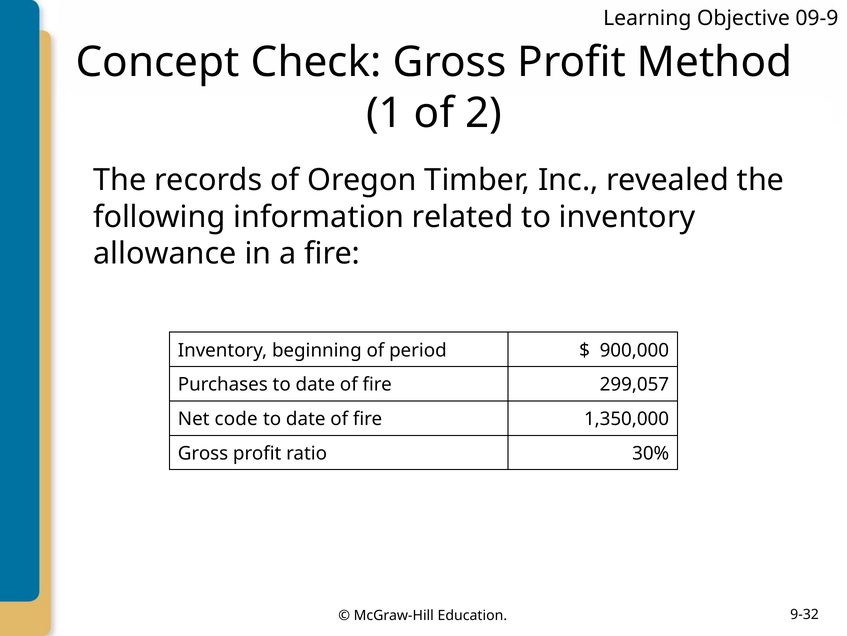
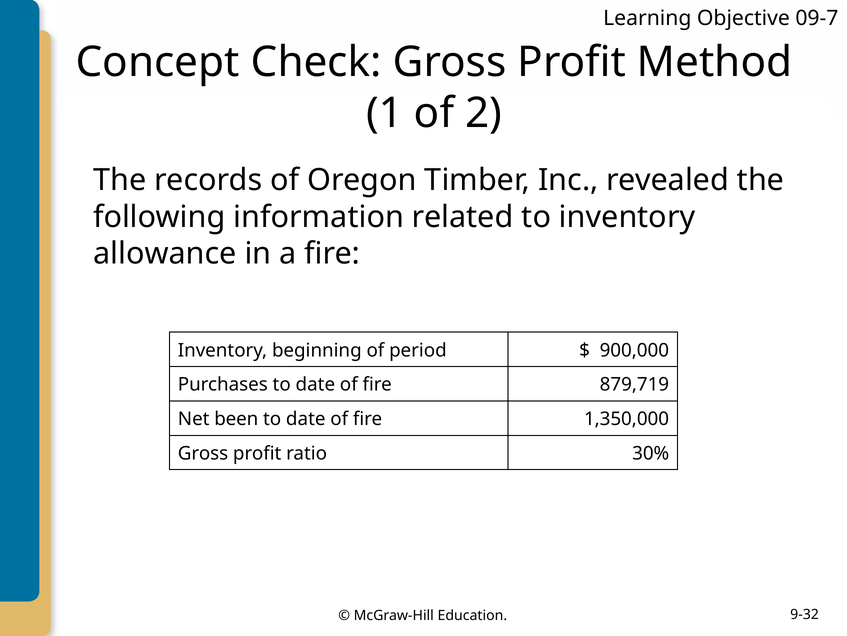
09-9: 09-9 -> 09-7
299,057: 299,057 -> 879,719
code: code -> been
